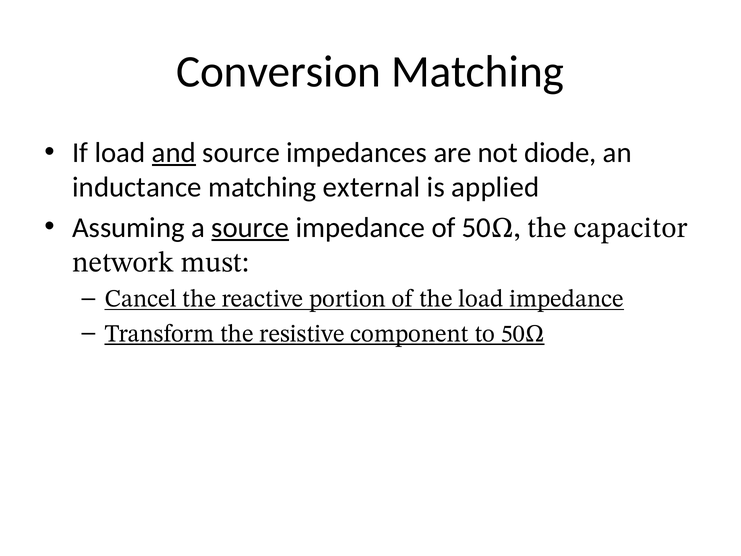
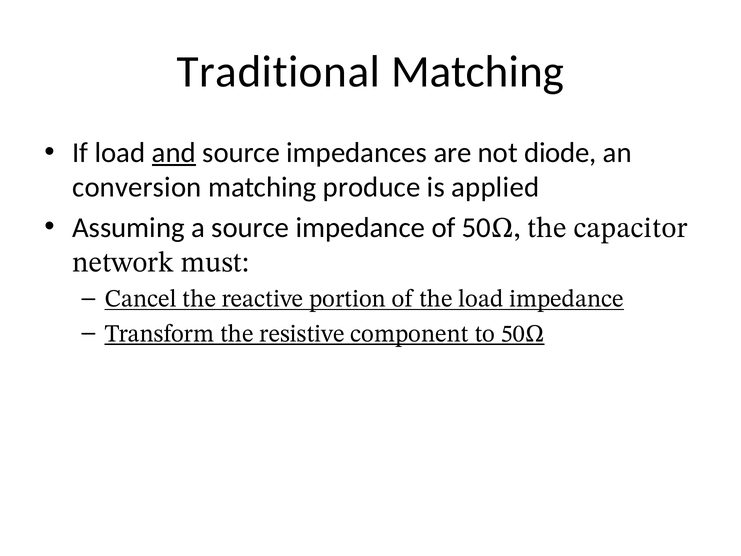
Conversion: Conversion -> Traditional
inductance: inductance -> conversion
external: external -> produce
source at (250, 227) underline: present -> none
